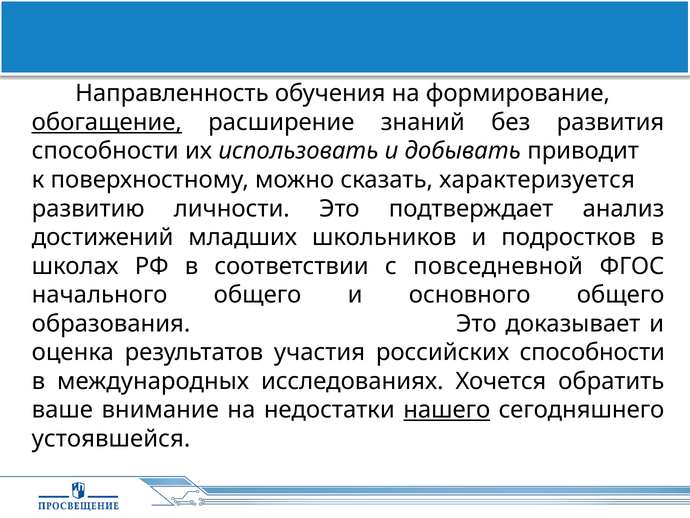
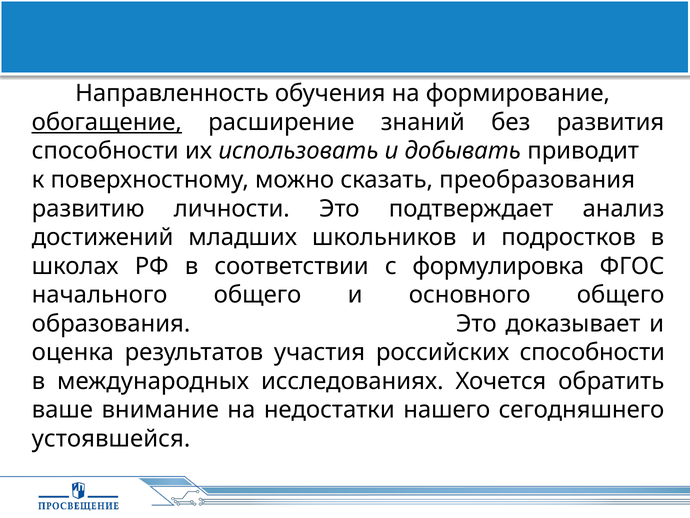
характеризуется: характеризуется -> преобразования
повседневной: повседневной -> формулировка
нашего underline: present -> none
